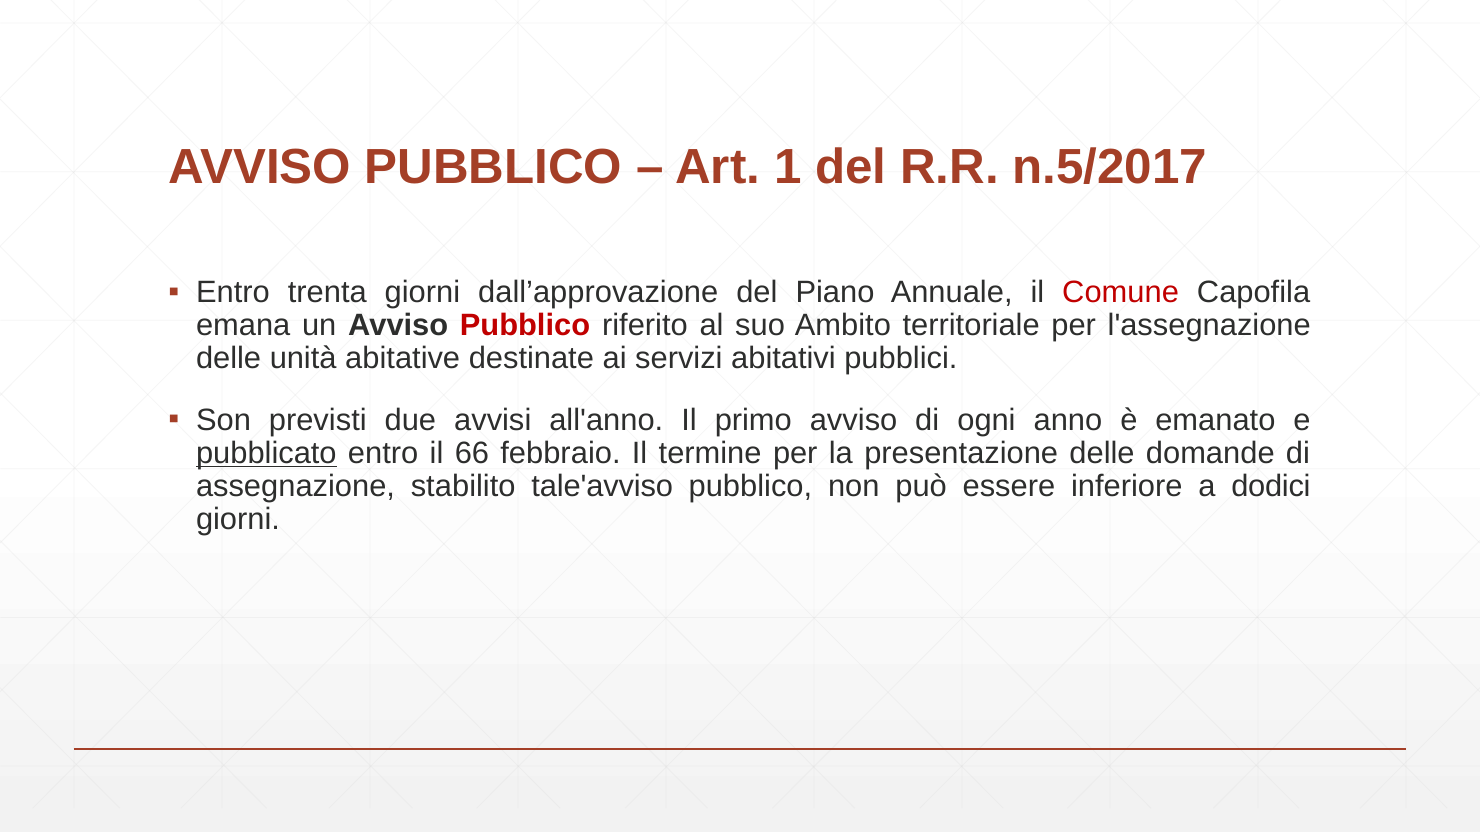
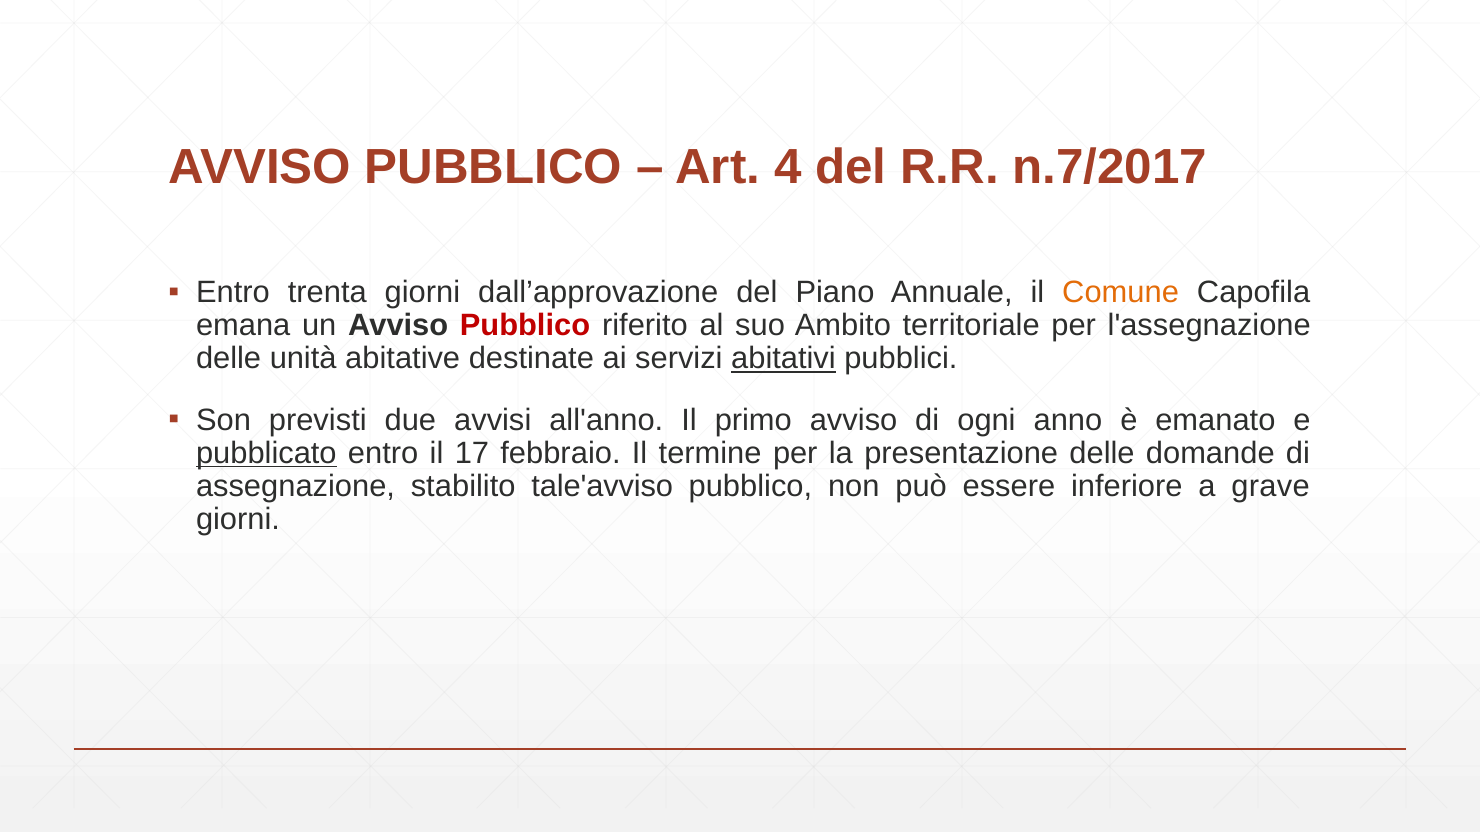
1: 1 -> 4
n.5/2017: n.5/2017 -> n.7/2017
Comune colour: red -> orange
abitativi underline: none -> present
66: 66 -> 17
dodici: dodici -> grave
